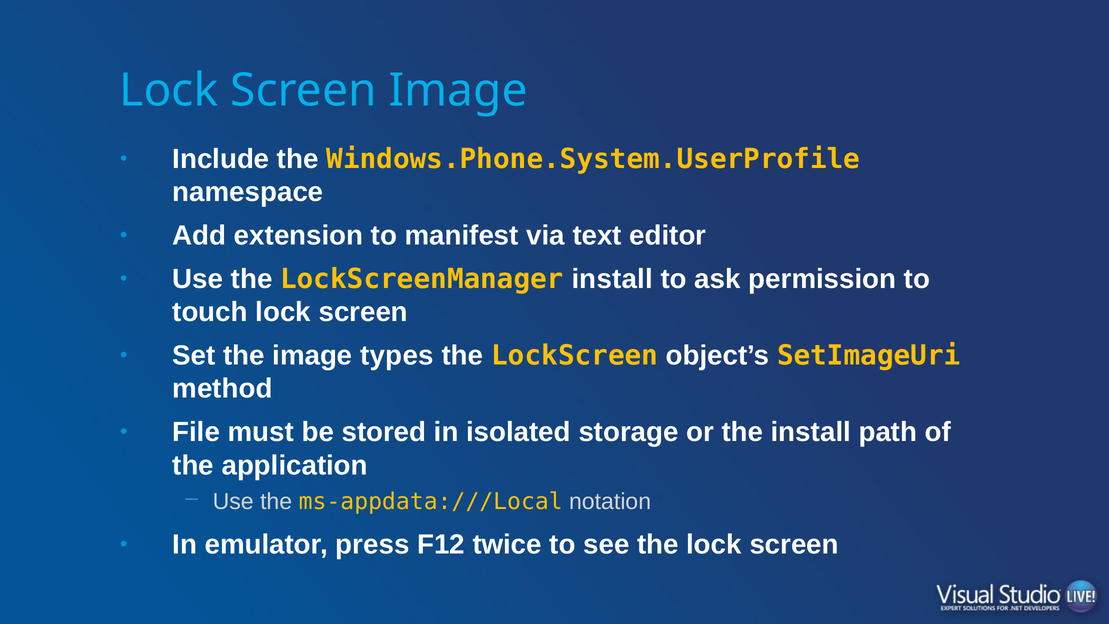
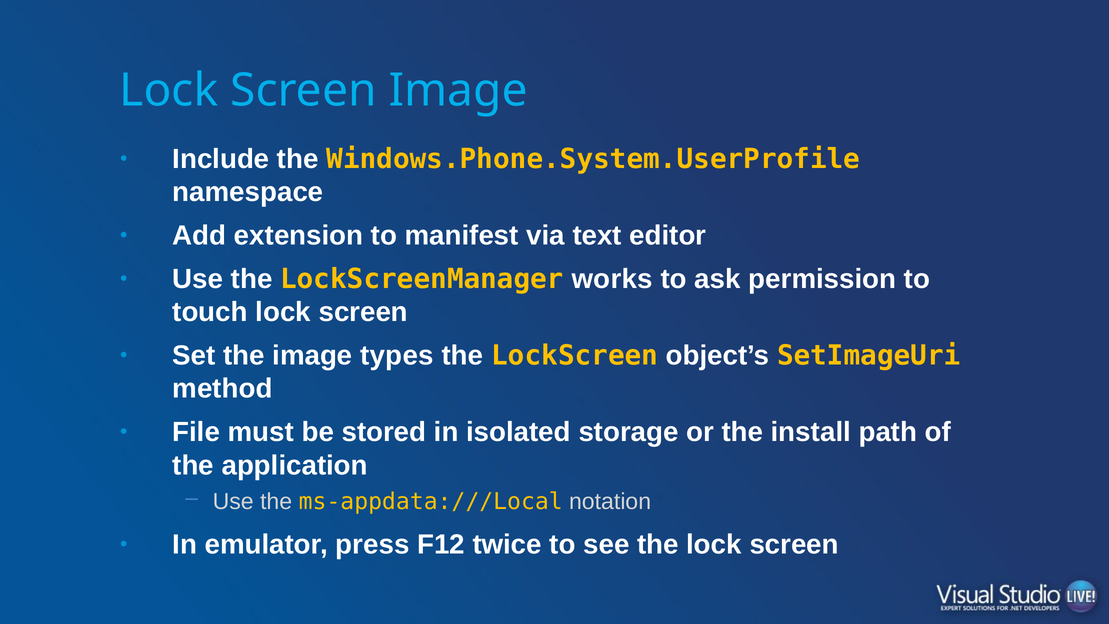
LockScreenManager install: install -> works
